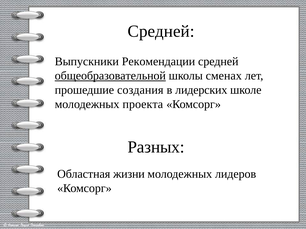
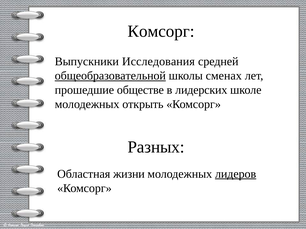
Средней at (161, 31): Средней -> Комсорг
Рекомендации: Рекомендации -> Исследования
создания: создания -> обществе
проекта: проекта -> открыть
лидеров underline: none -> present
